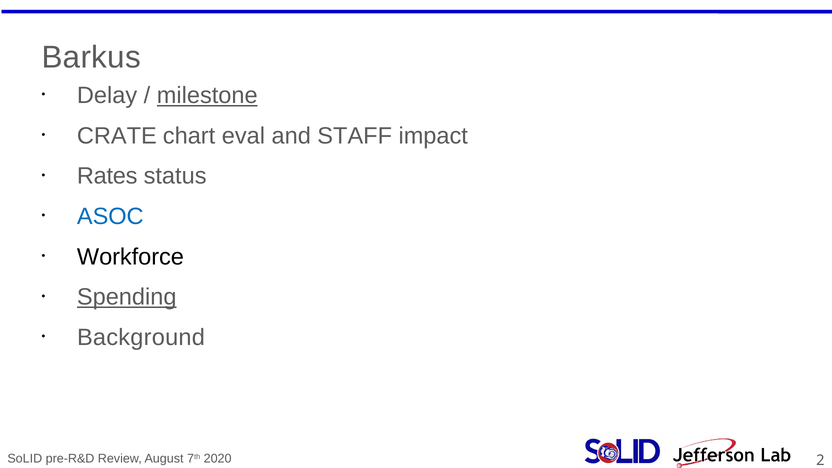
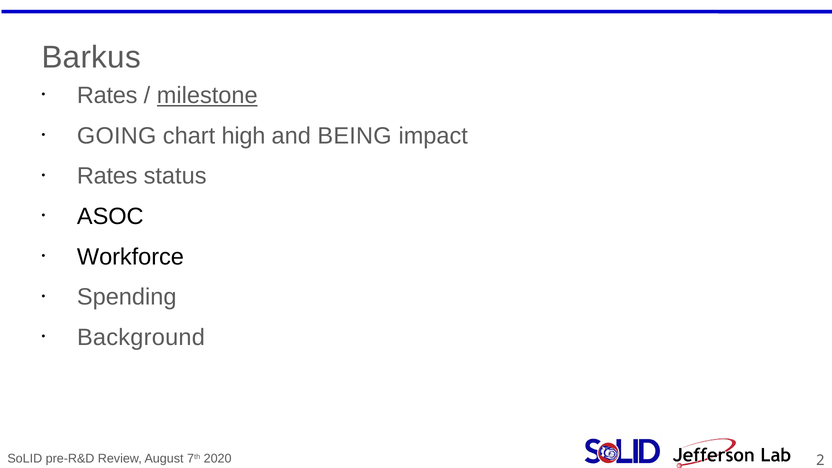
Delay at (107, 96): Delay -> Rates
CRATE: CRATE -> GOING
eval: eval -> high
STAFF: STAFF -> BEING
ASOC colour: blue -> black
Spending underline: present -> none
